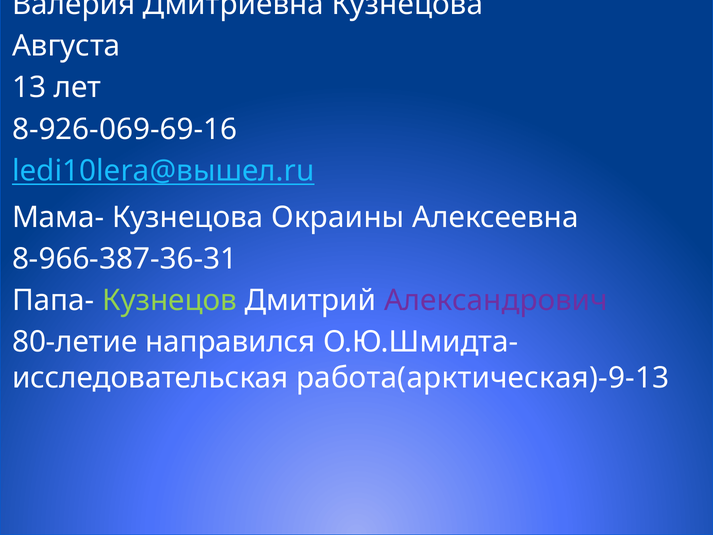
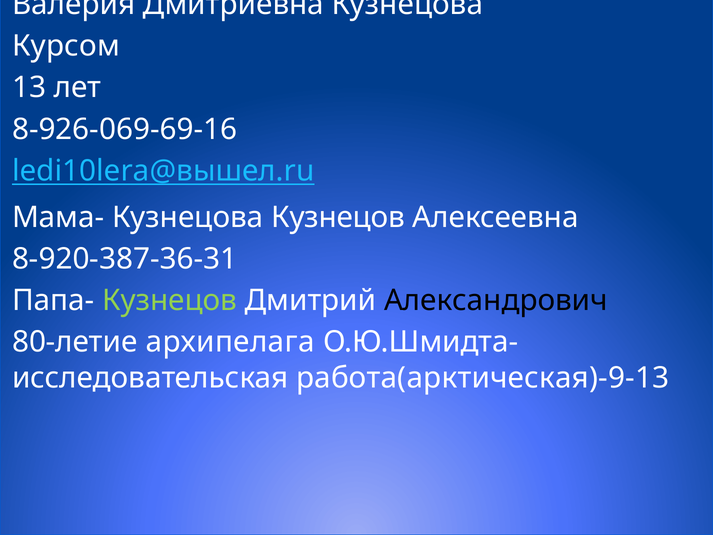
Августа: Августа -> Курсом
Кузнецова Окраины: Окраины -> Кузнецов
8-966-387-36-31: 8-966-387-36-31 -> 8-920-387-36-31
Александрович colour: purple -> black
направился: направился -> архипелага
